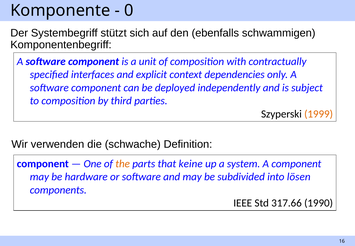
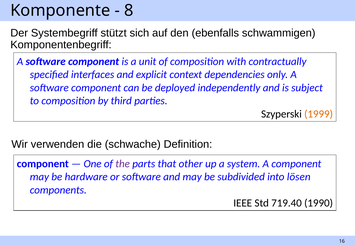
0: 0 -> 8
the colour: orange -> purple
keine: keine -> other
317.66: 317.66 -> 719.40
